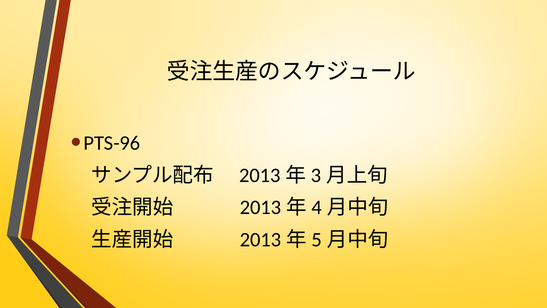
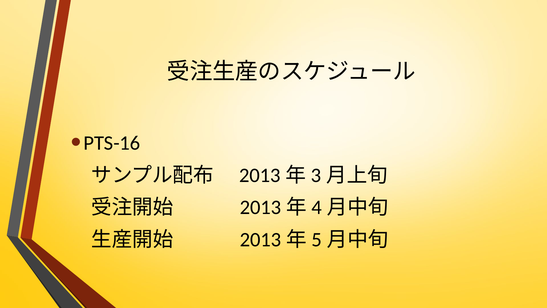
PTS-96: PTS-96 -> PTS-16
